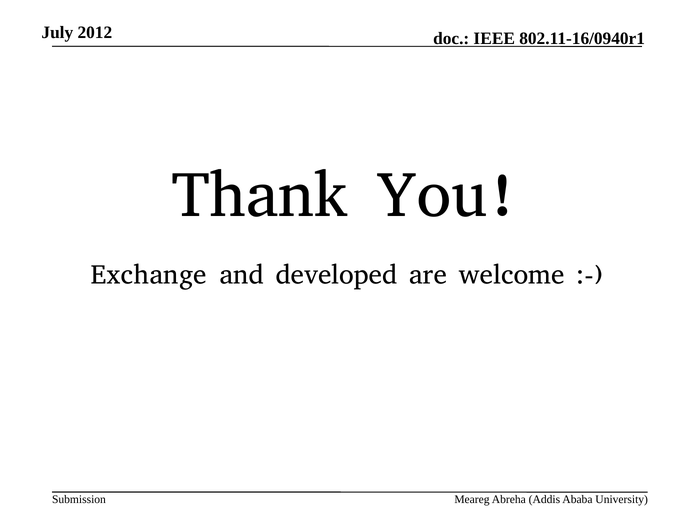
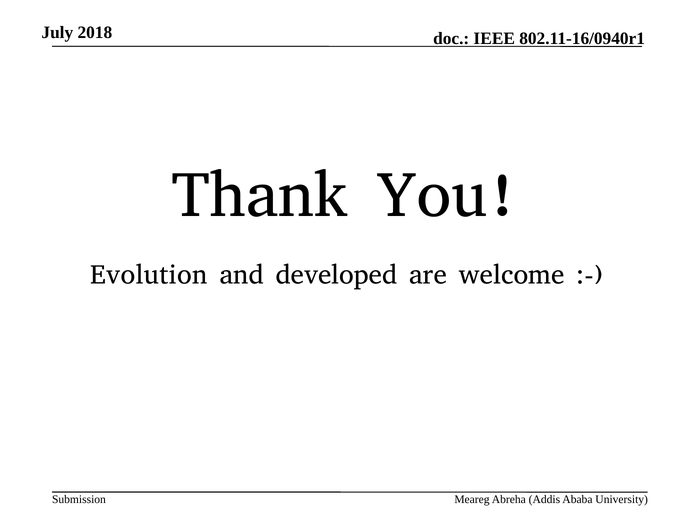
2012: 2012 -> 2018
Exchange: Exchange -> Evolution
